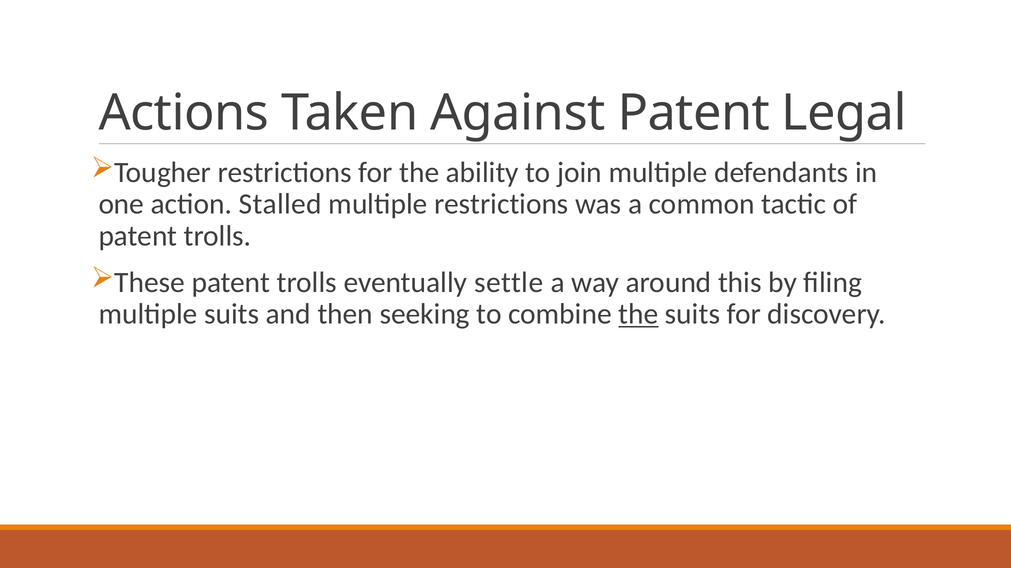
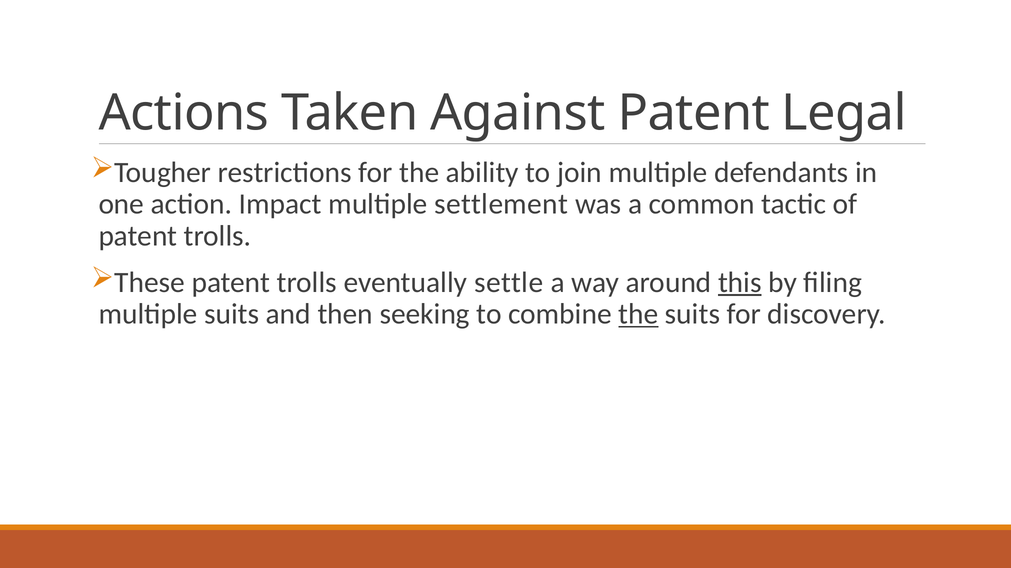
Stalled: Stalled -> Impact
multiple restrictions: restrictions -> settlement
this underline: none -> present
